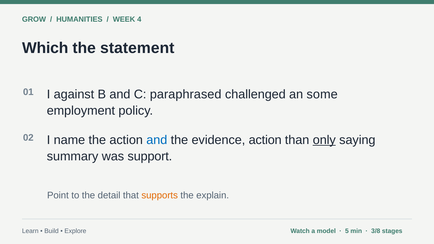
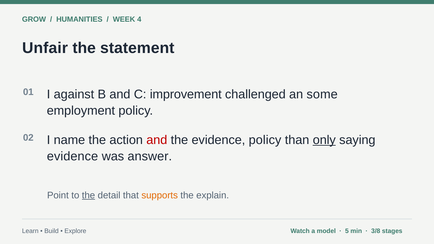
Which: Which -> Unfair
paraphrased: paraphrased -> improvement
and at (157, 140) colour: blue -> red
evidence action: action -> policy
summary at (73, 156): summary -> evidence
support: support -> answer
the at (89, 195) underline: none -> present
